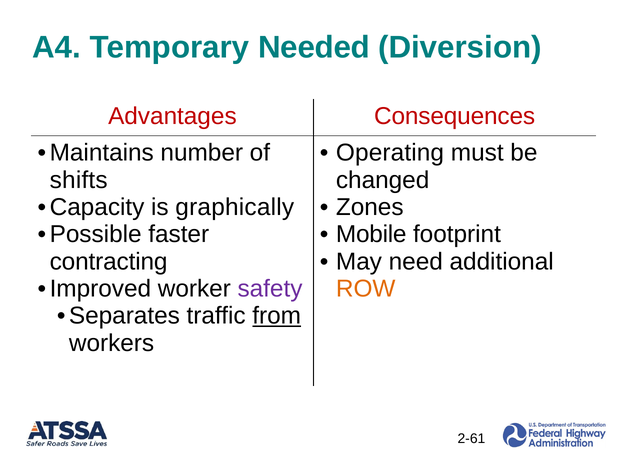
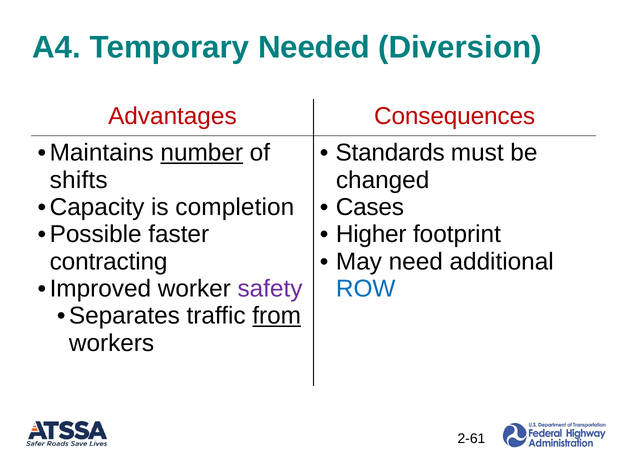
number underline: none -> present
Operating: Operating -> Standards
graphically: graphically -> completion
Zones: Zones -> Cases
Mobile: Mobile -> Higher
ROW colour: orange -> blue
